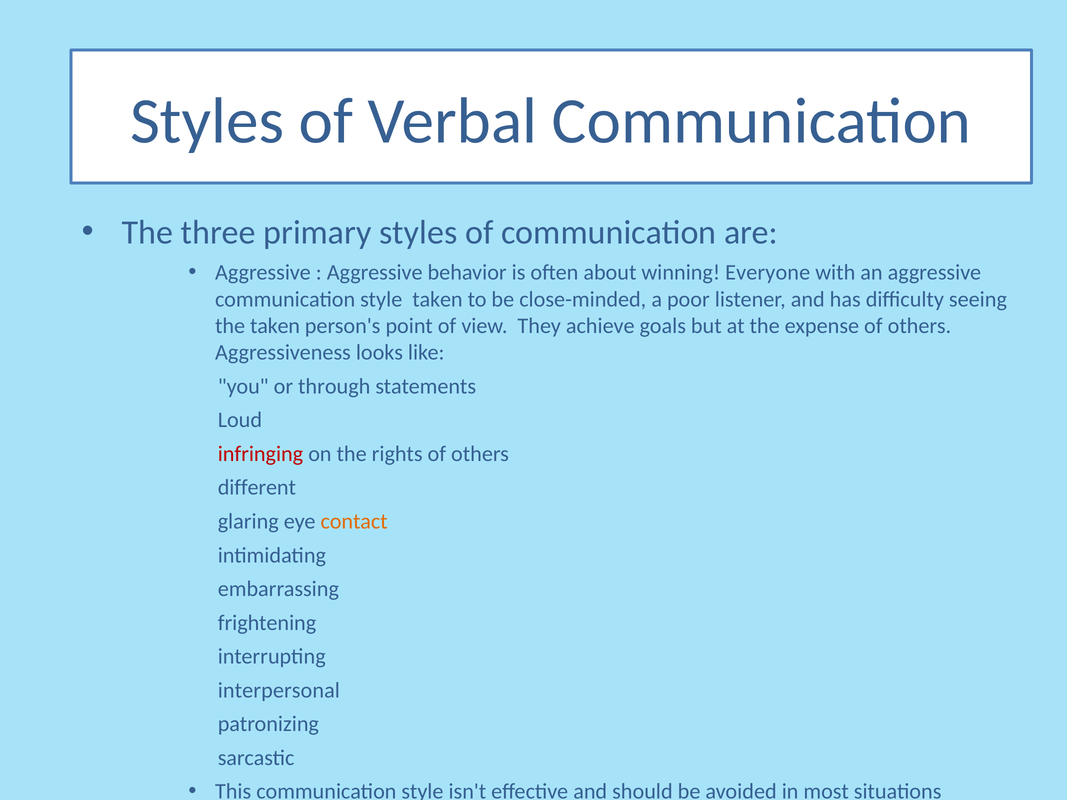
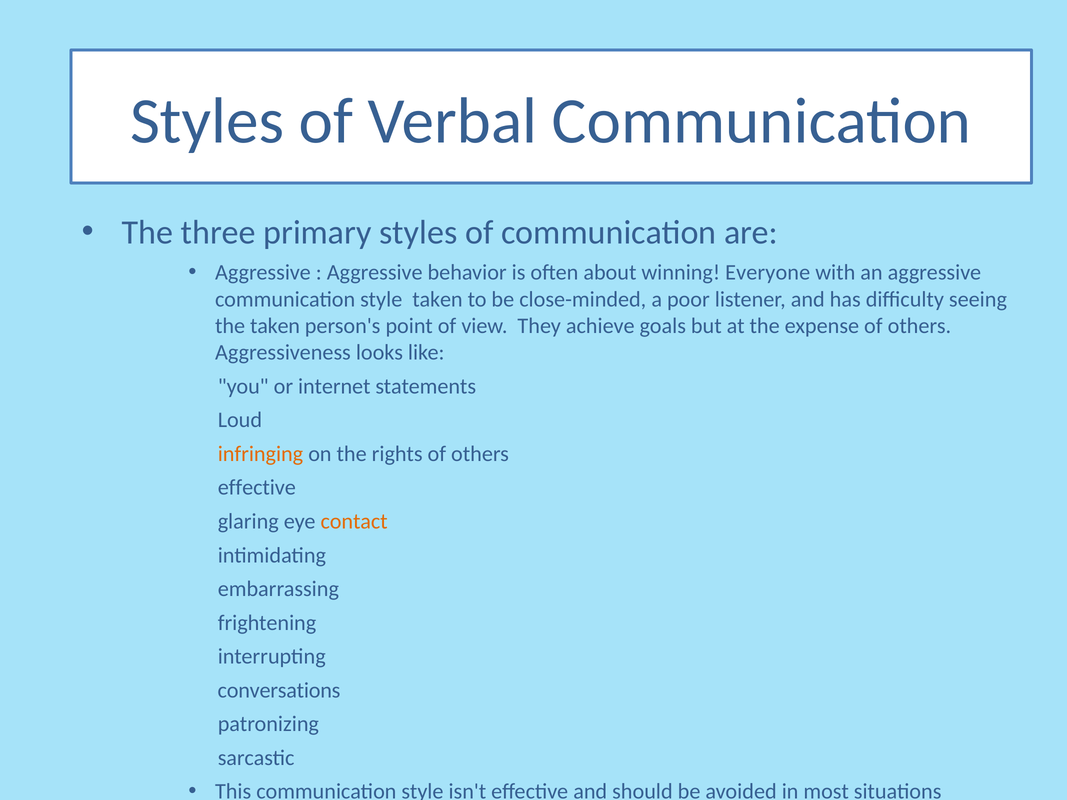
through: through -> internet
infringing colour: red -> orange
different at (257, 488): different -> effective
interpersonal: interpersonal -> conversations
